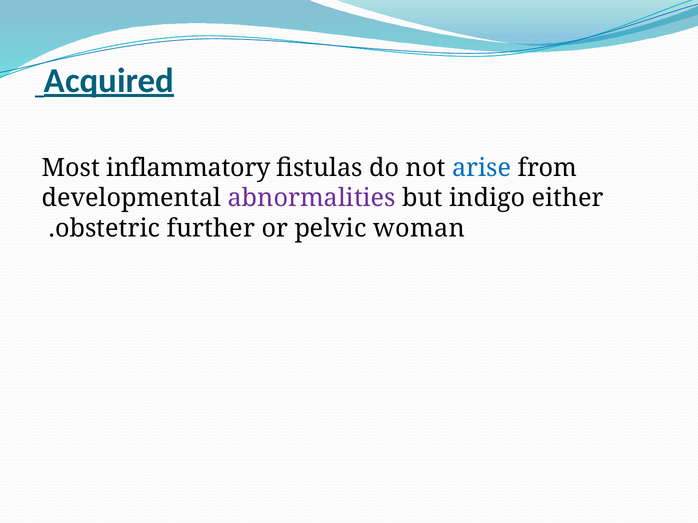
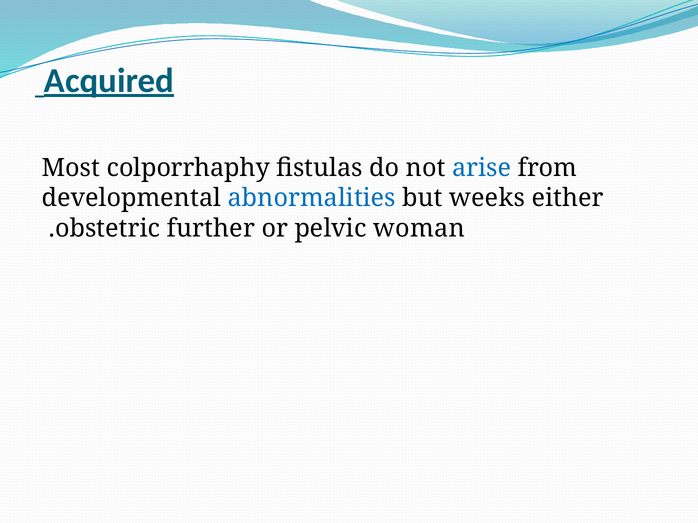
inflammatory: inflammatory -> colporrhaphy
abnormalities colour: purple -> blue
indigo: indigo -> weeks
